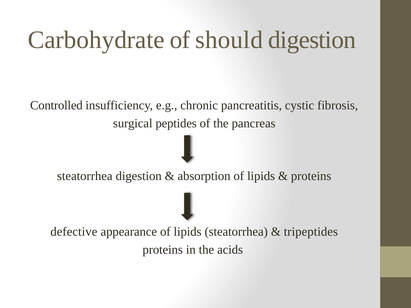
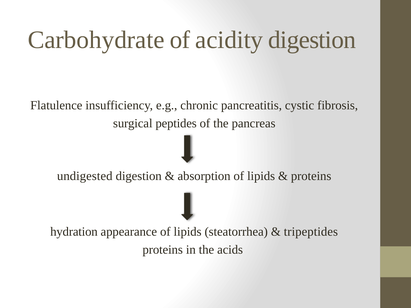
should: should -> acidity
Controlled: Controlled -> Flatulence
steatorrhea at (85, 176): steatorrhea -> undigested
defective: defective -> hydration
